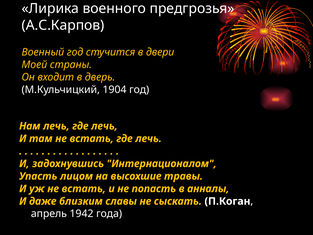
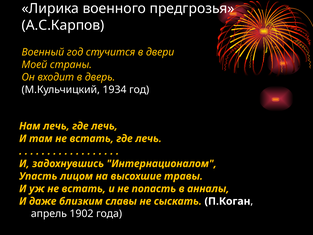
1904: 1904 -> 1934
1942: 1942 -> 1902
